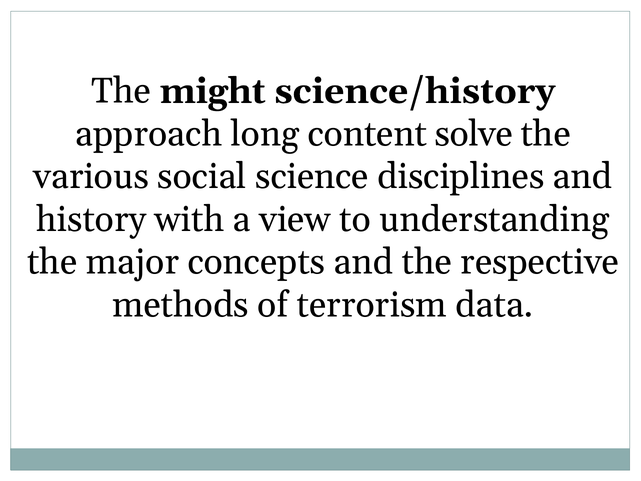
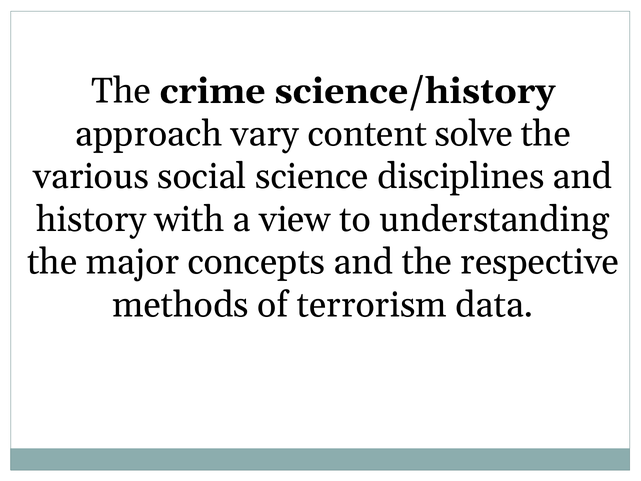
might: might -> crime
long: long -> vary
